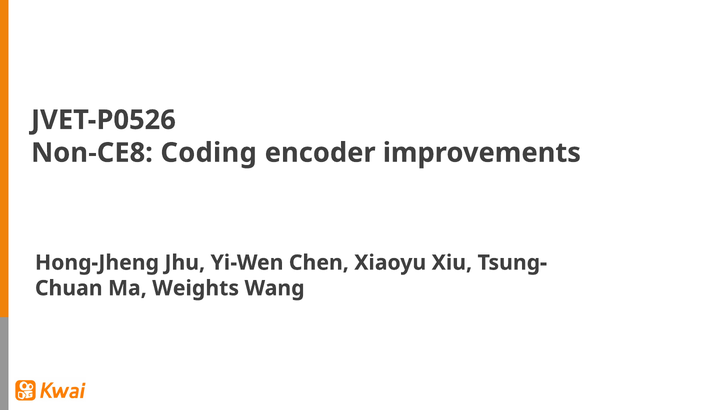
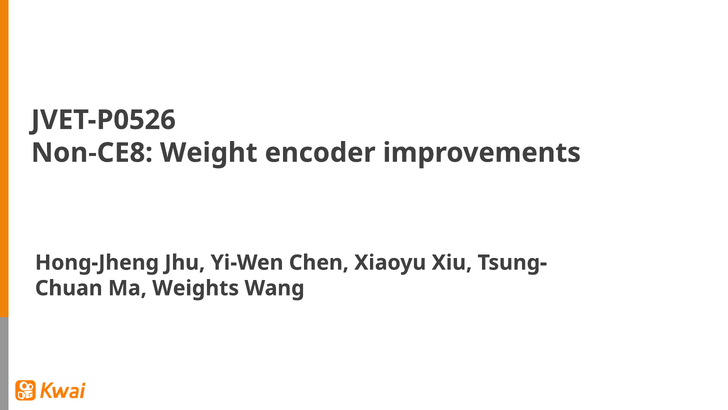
Coding: Coding -> Weight
